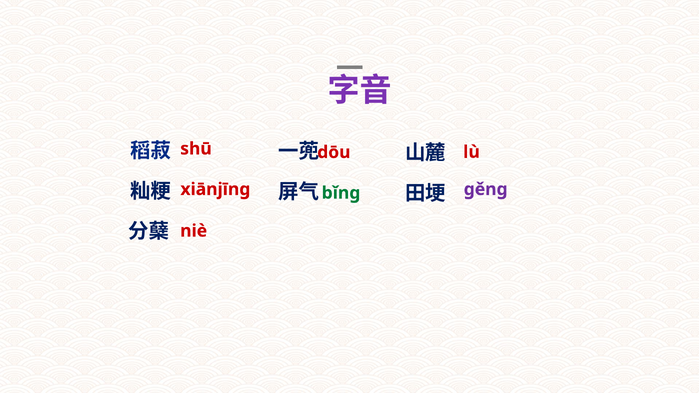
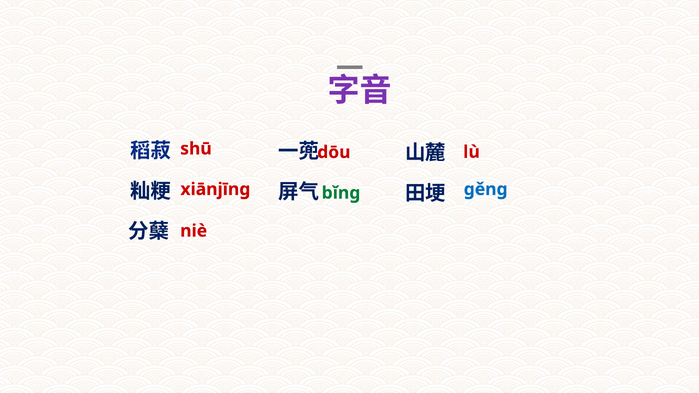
gěng colour: purple -> blue
